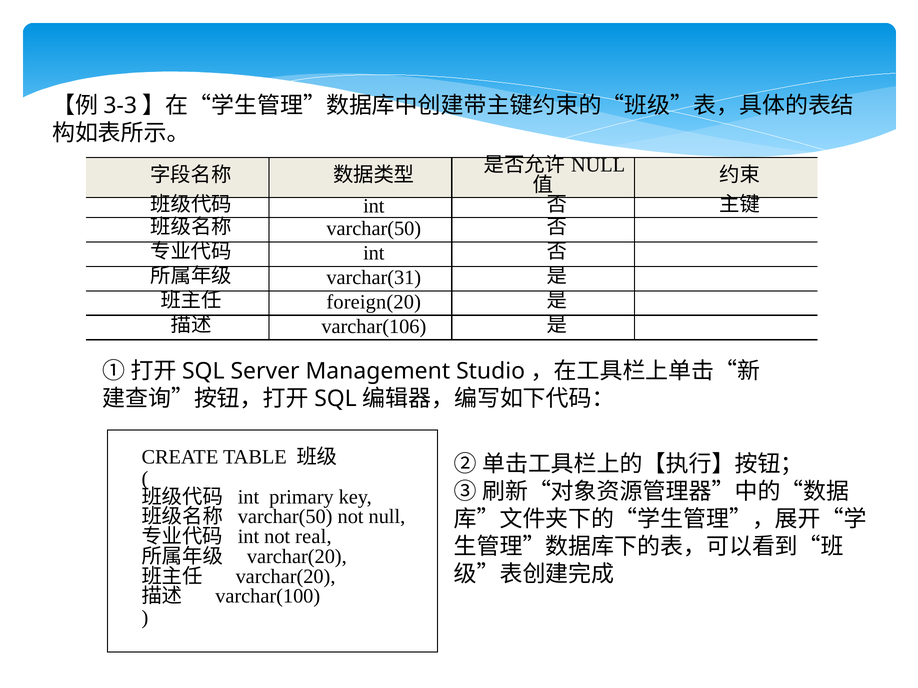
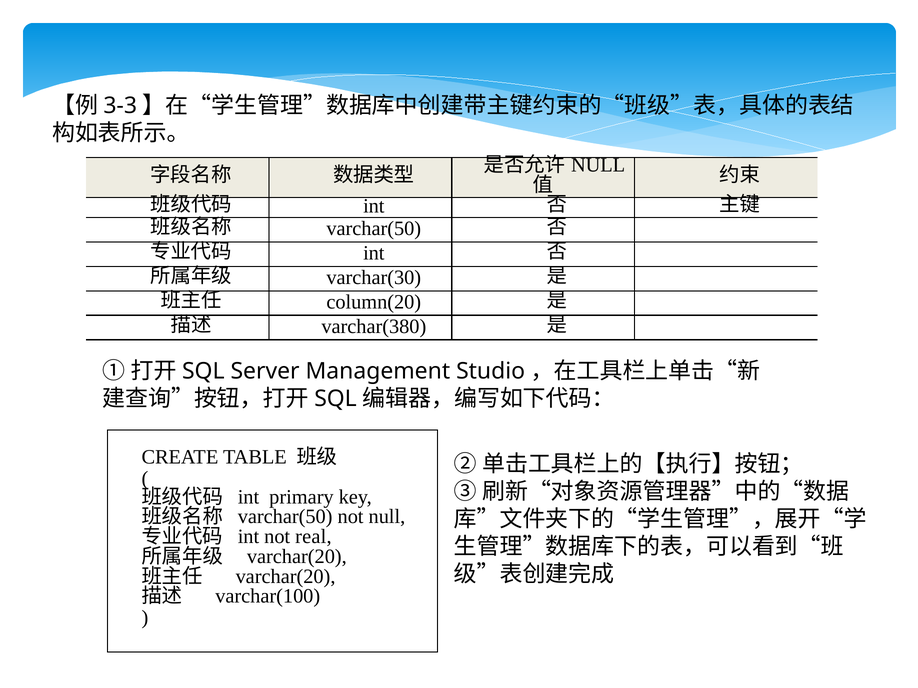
varchar(31: varchar(31 -> varchar(30
foreign(20: foreign(20 -> column(20
varchar(106: varchar(106 -> varchar(380
